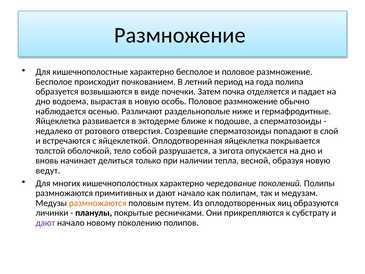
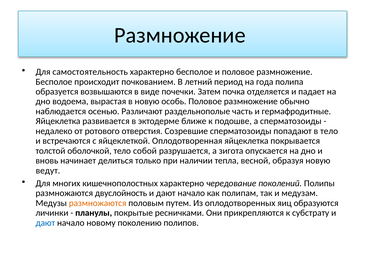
кишечнополостные: кишечнополостные -> самостоятельность
ниже: ниже -> часть
в слой: слой -> тело
примитивных: примитивных -> двуслойность
дают at (45, 223) colour: purple -> blue
